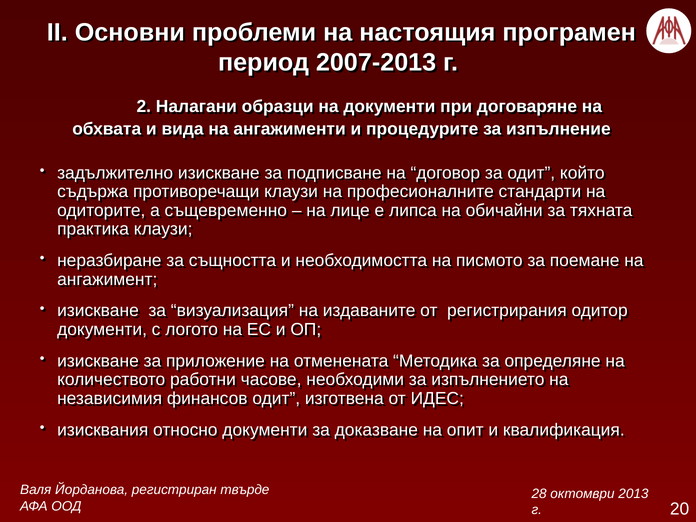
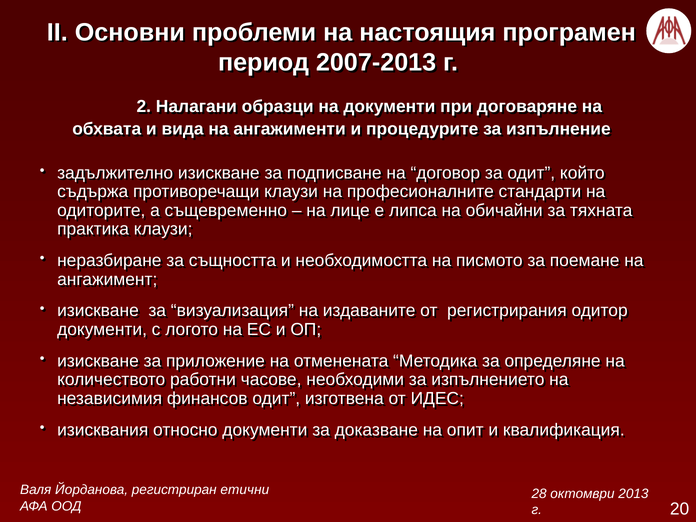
твърде: твърде -> етични
